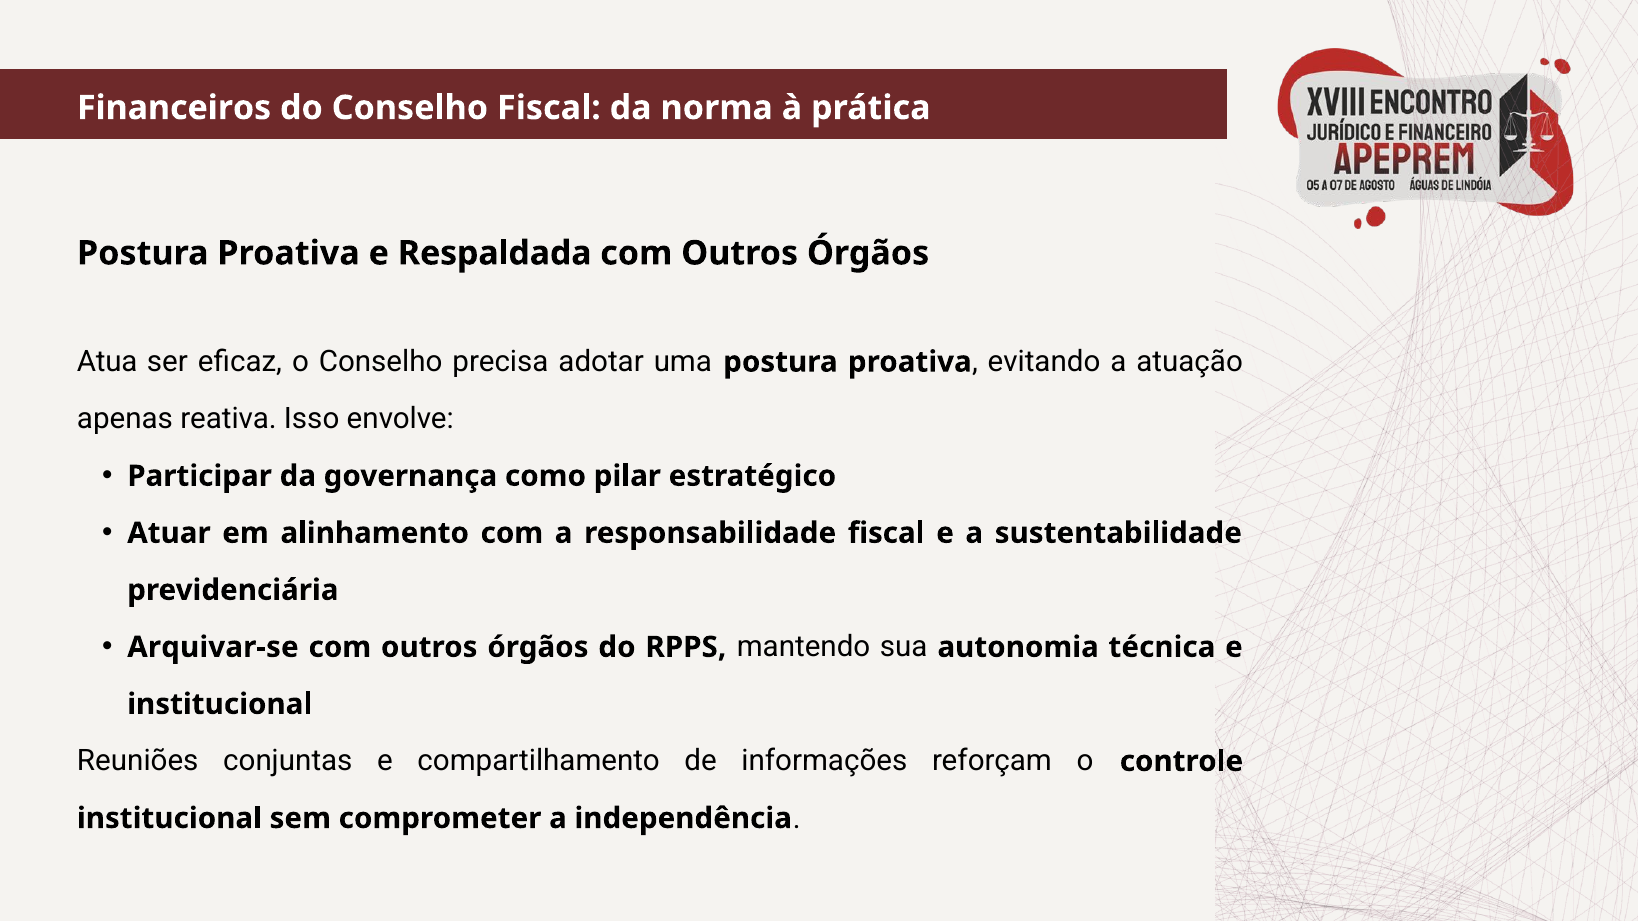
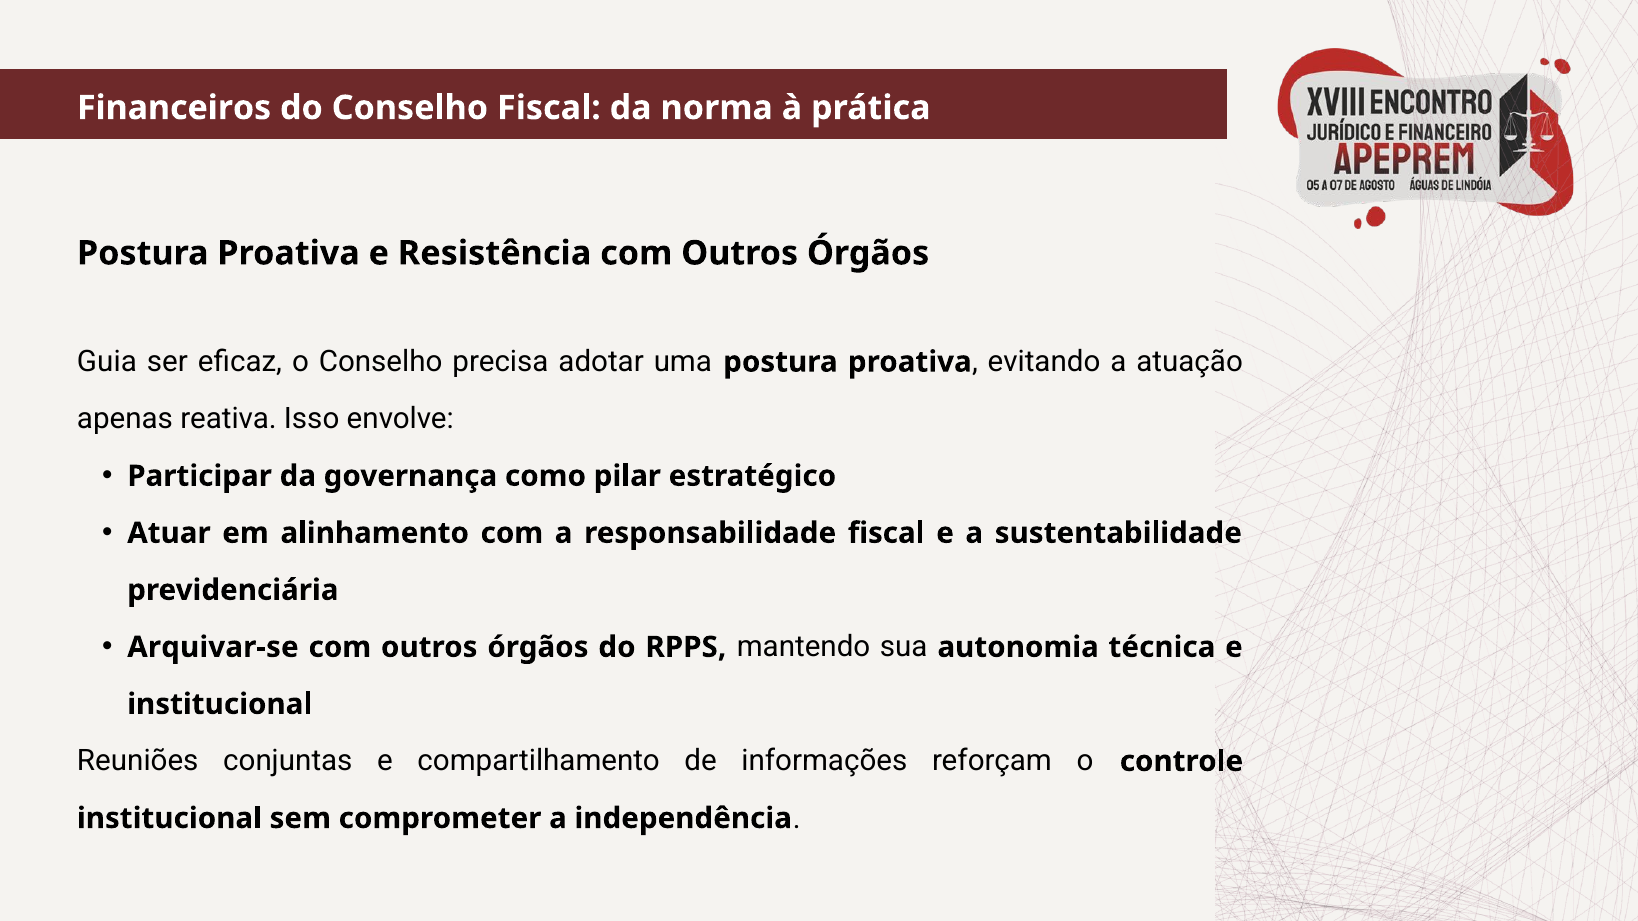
Respaldada: Respaldada -> Resistência
Atua: Atua -> Guia
